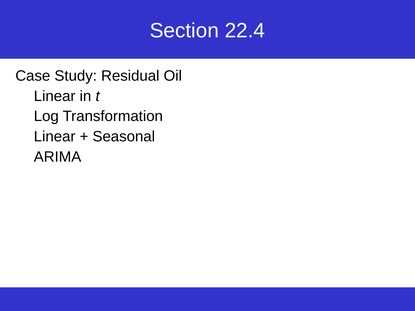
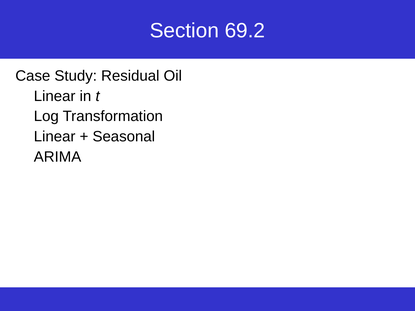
22.4: 22.4 -> 69.2
